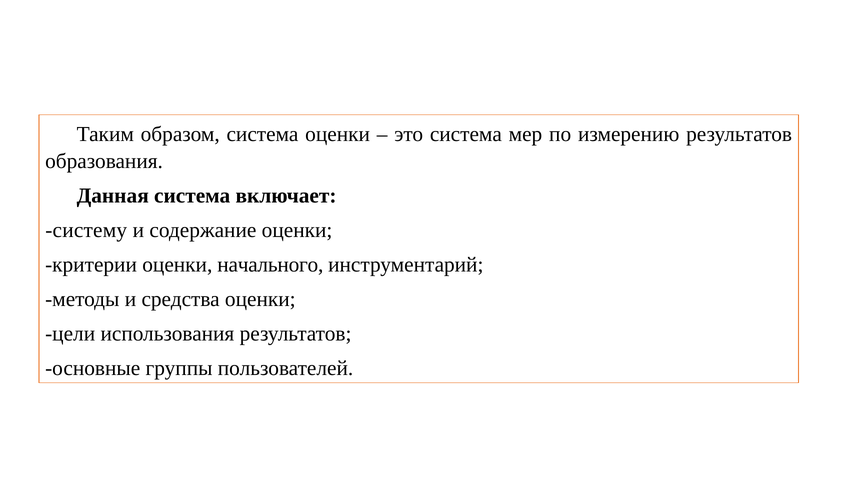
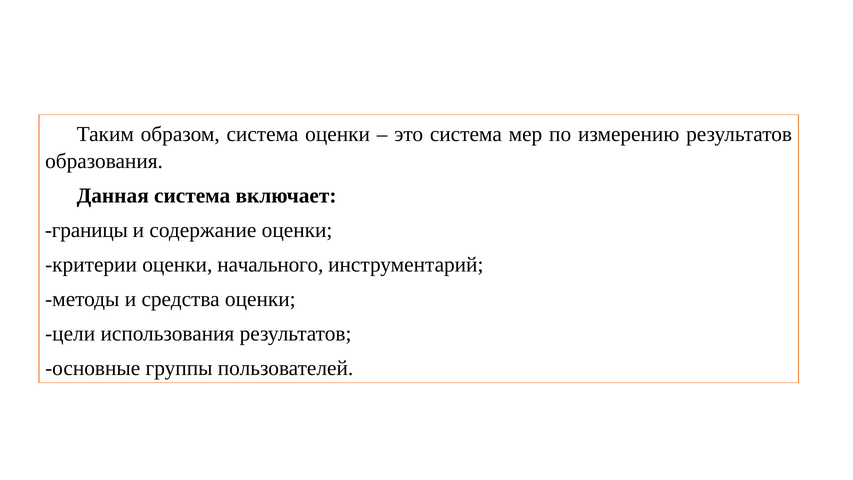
систему: систему -> границы
